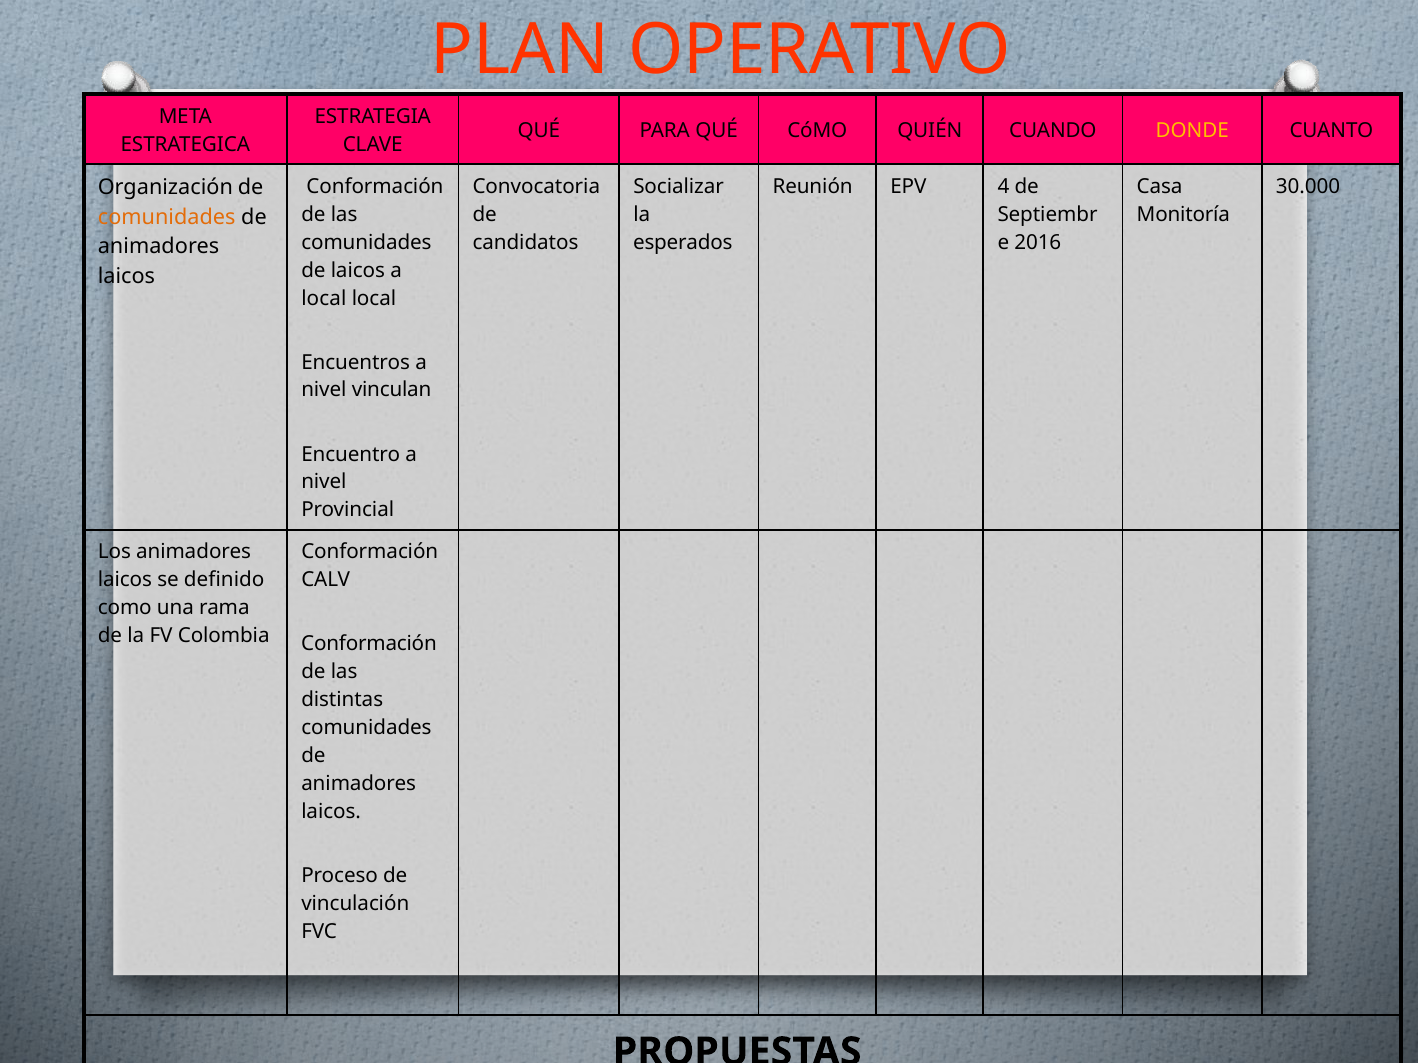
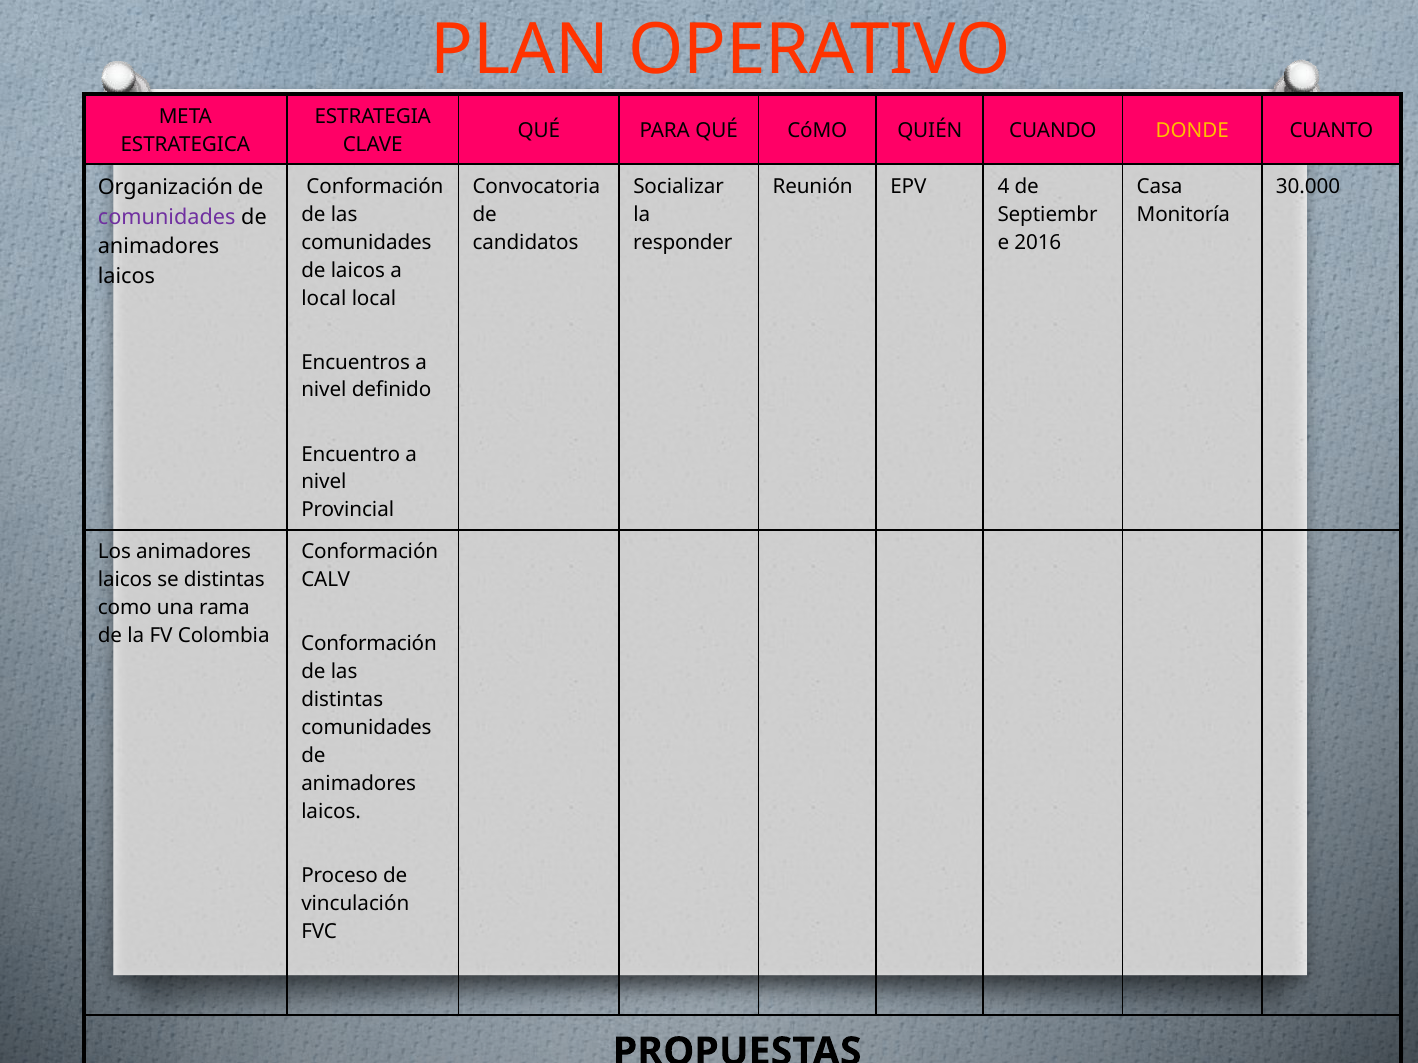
comunidades at (167, 217) colour: orange -> purple
esperados: esperados -> responder
vinculan: vinculan -> definido
se definido: definido -> distintas
